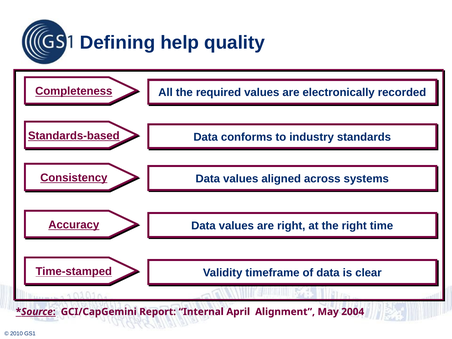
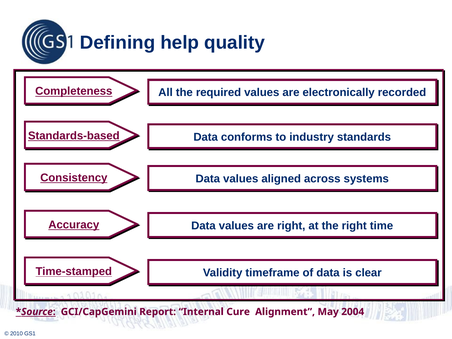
April: April -> Cure
